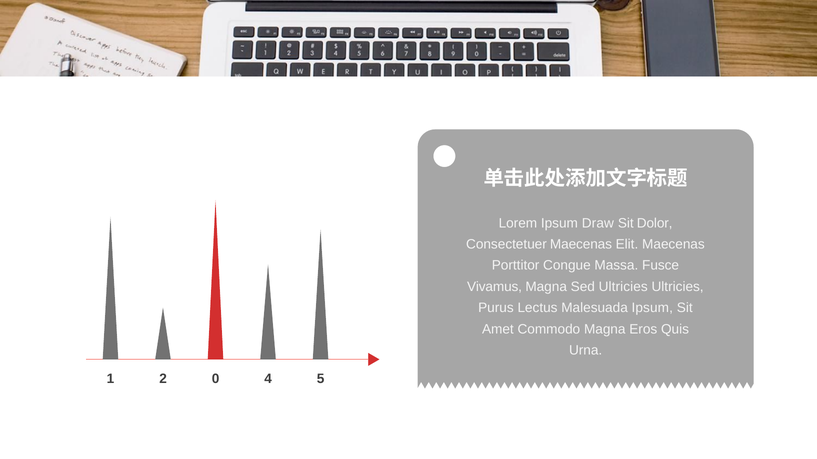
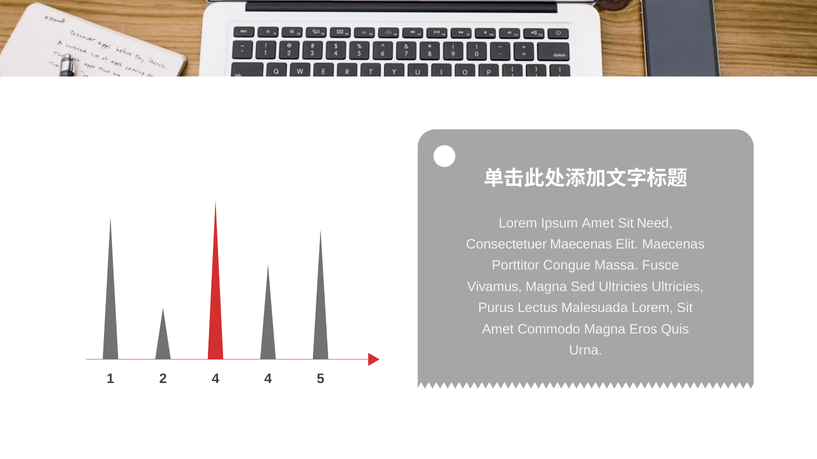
Ipsum Draw: Draw -> Amet
Dolor: Dolor -> Need
Malesuada Ipsum: Ipsum -> Lorem
2 0: 0 -> 4
